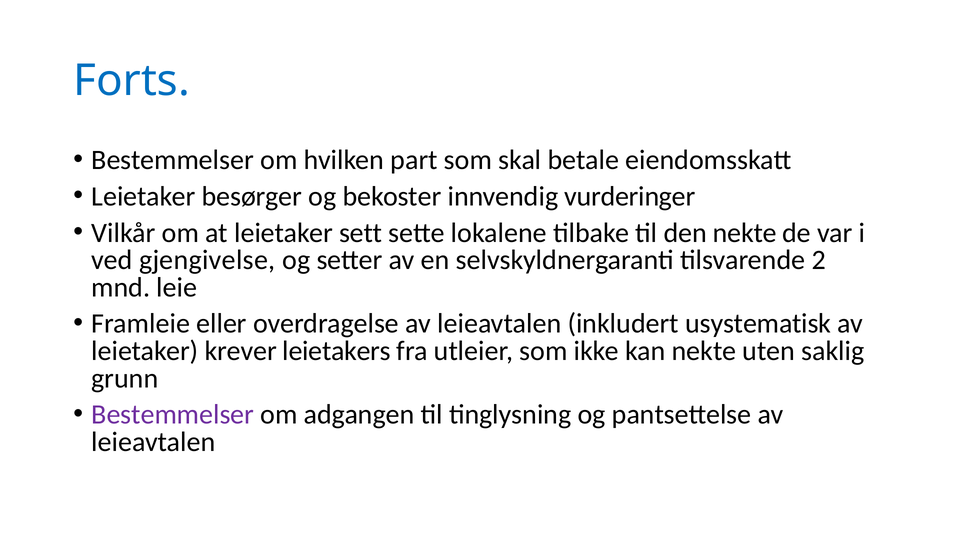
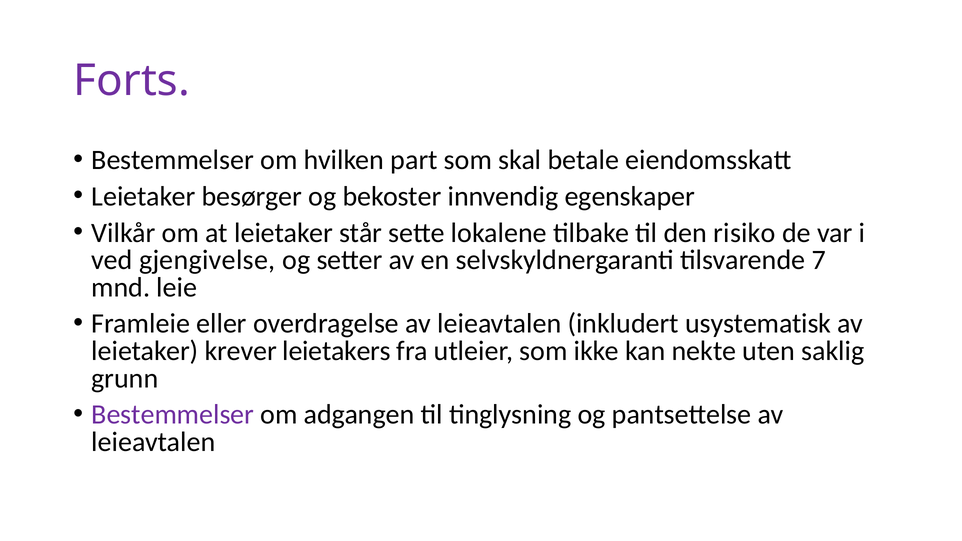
Forts colour: blue -> purple
vurderinger: vurderinger -> egenskaper
sett: sett -> står
den nekte: nekte -> risiko
2: 2 -> 7
